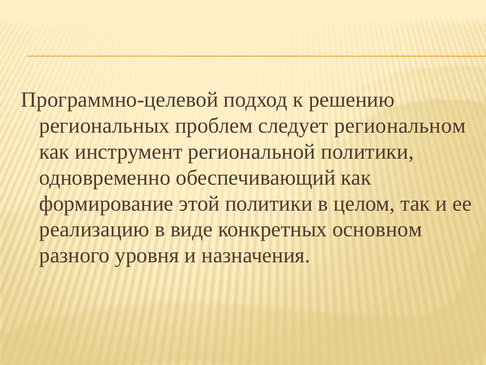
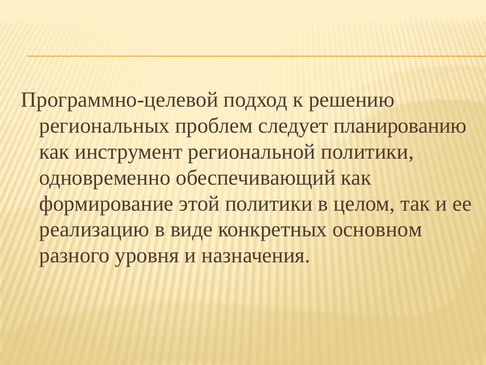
региональном: региональном -> планированию
